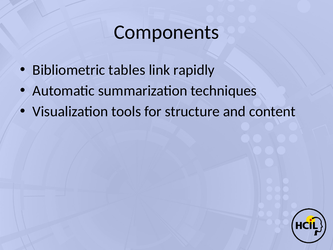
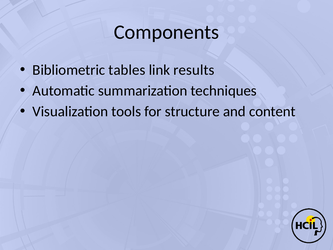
rapidly: rapidly -> results
